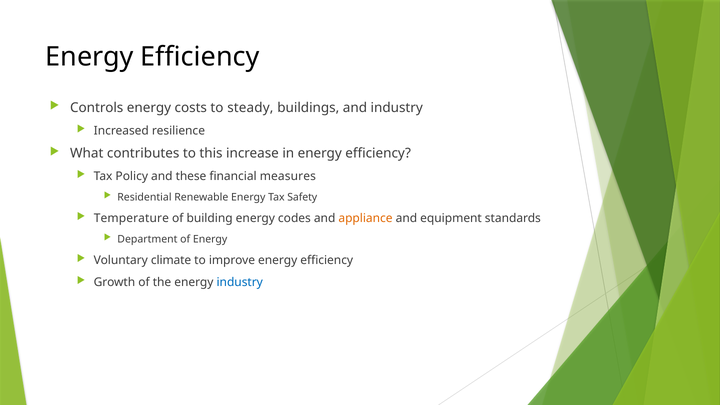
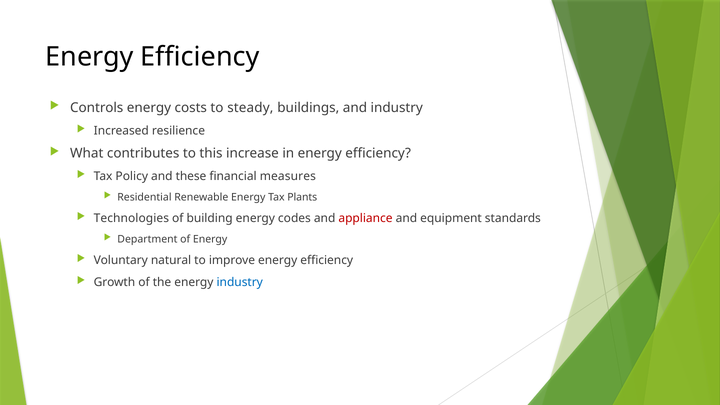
Safety: Safety -> Plants
Temperature: Temperature -> Technologies
appliance colour: orange -> red
climate: climate -> natural
